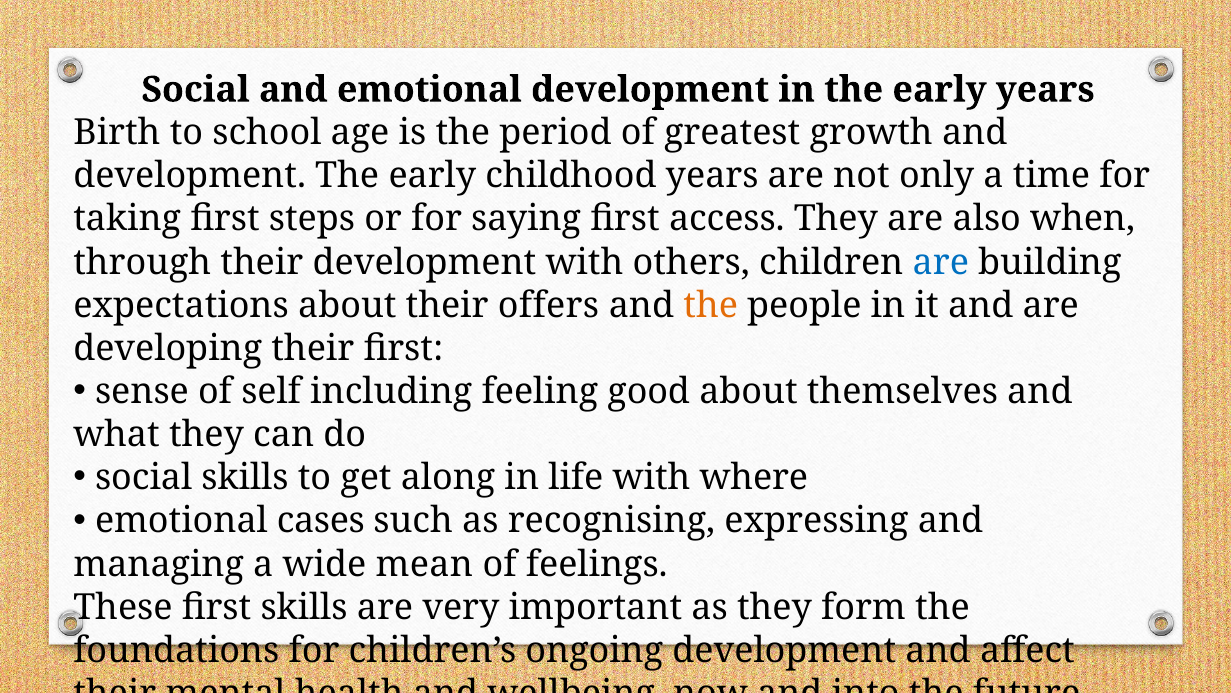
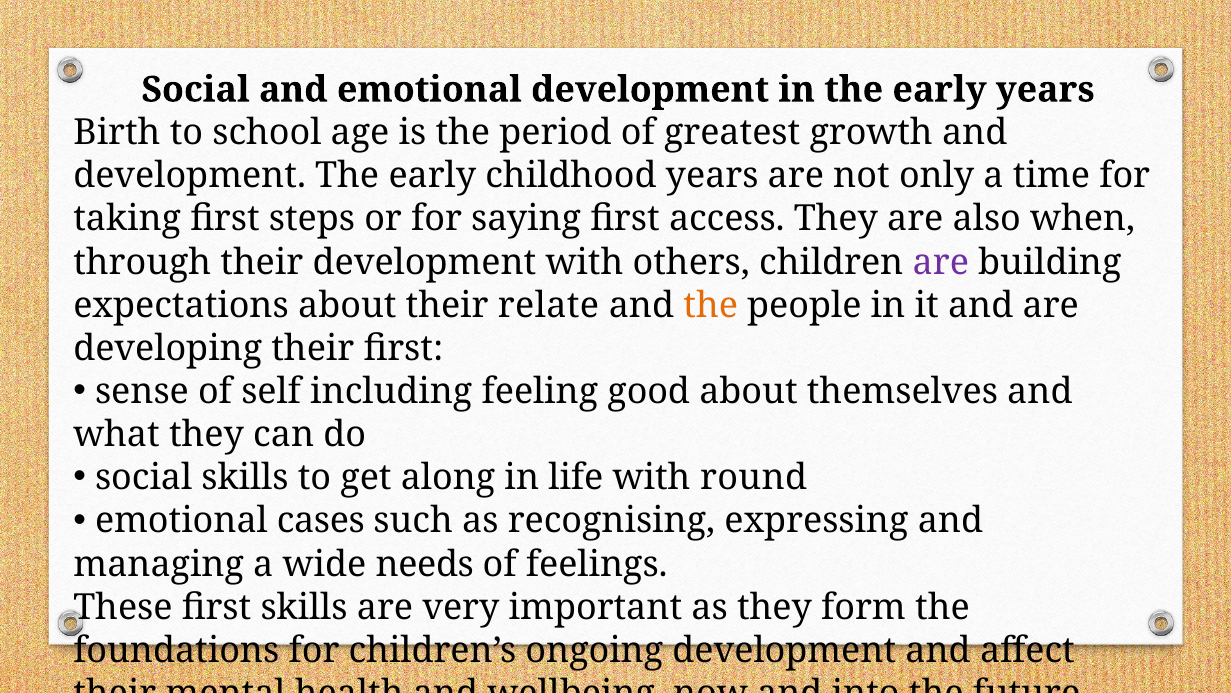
are at (941, 262) colour: blue -> purple
offers: offers -> relate
where: where -> round
mean: mean -> needs
